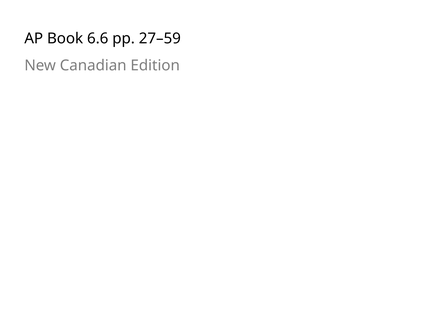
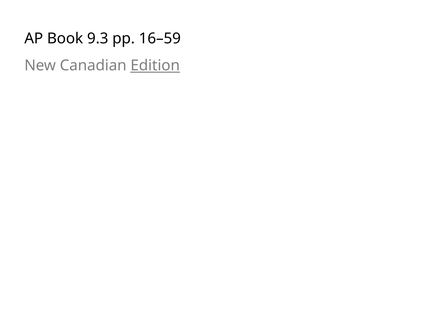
6.6: 6.6 -> 9.3
27–59: 27–59 -> 16–59
Edition underline: none -> present
